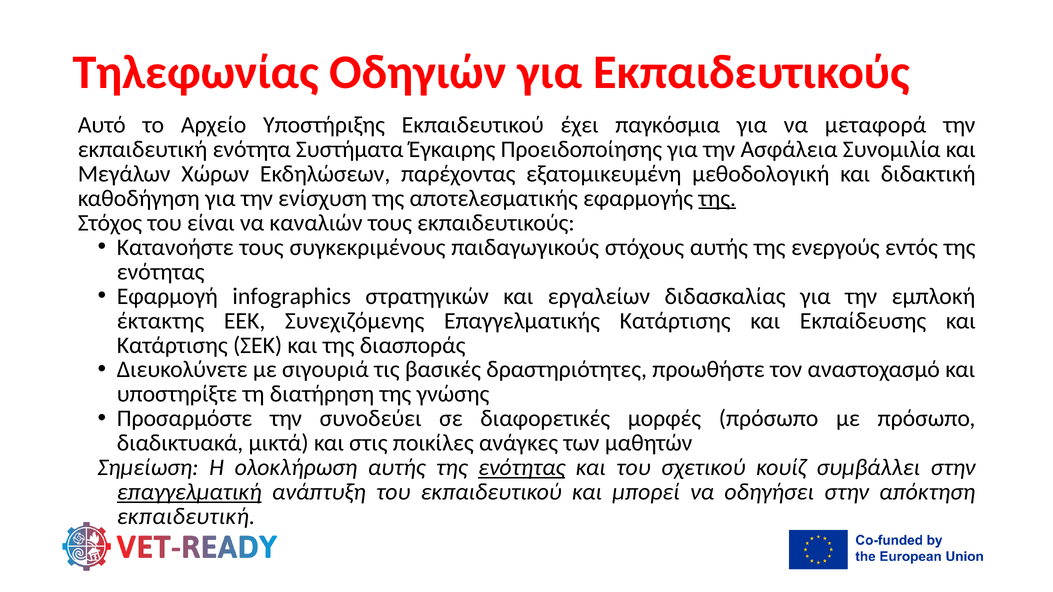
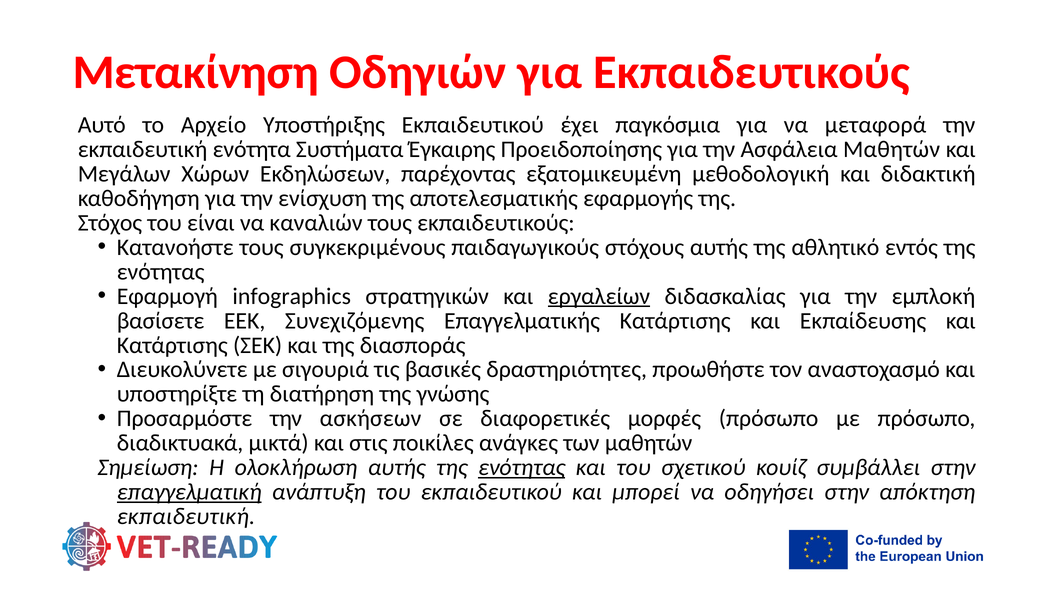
Τηλεφωνίας: Τηλεφωνίας -> Μετακίνηση
Ασφάλεια Συνομιλία: Συνομιλία -> Μαθητών
της at (717, 198) underline: present -> none
ενεργούς: ενεργούς -> αθλητικό
εργαλείων underline: none -> present
έκτακτης: έκτακτης -> βασίσετε
συνοδεύει: συνοδεύει -> ασκήσεων
